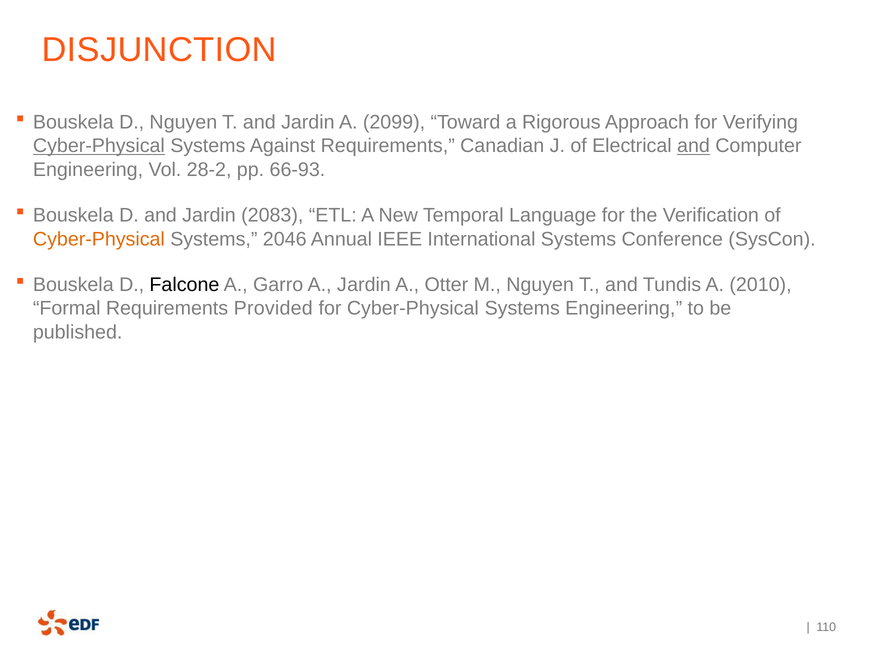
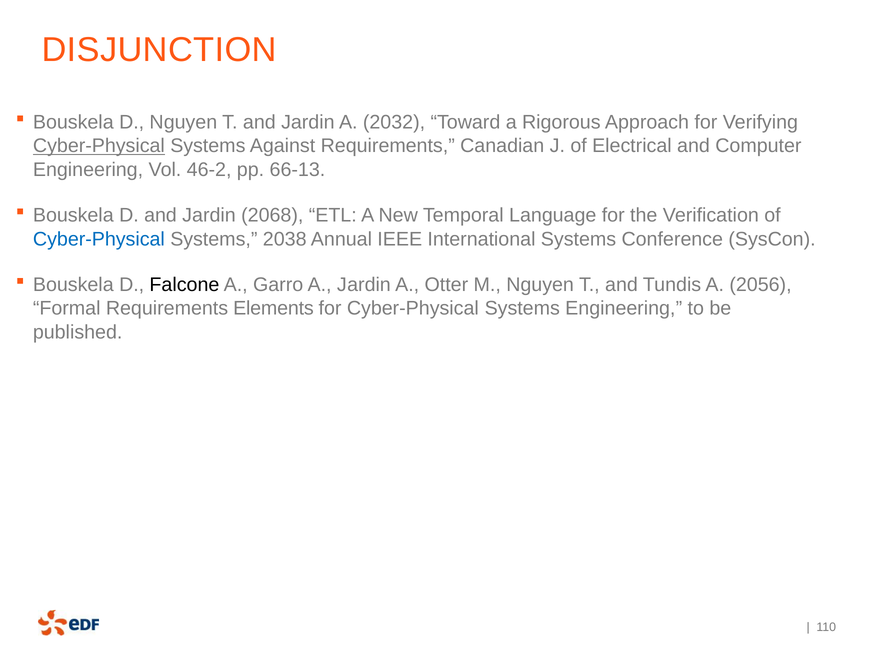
2099: 2099 -> 2032
and at (693, 146) underline: present -> none
28-2: 28-2 -> 46-2
66-93: 66-93 -> 66-13
2083: 2083 -> 2068
Cyber-Physical at (99, 239) colour: orange -> blue
2046: 2046 -> 2038
2010: 2010 -> 2056
Provided: Provided -> Elements
